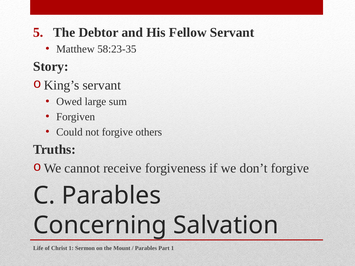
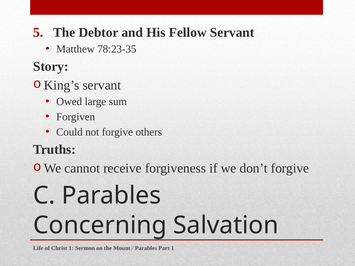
58:23-35: 58:23-35 -> 78:23-35
